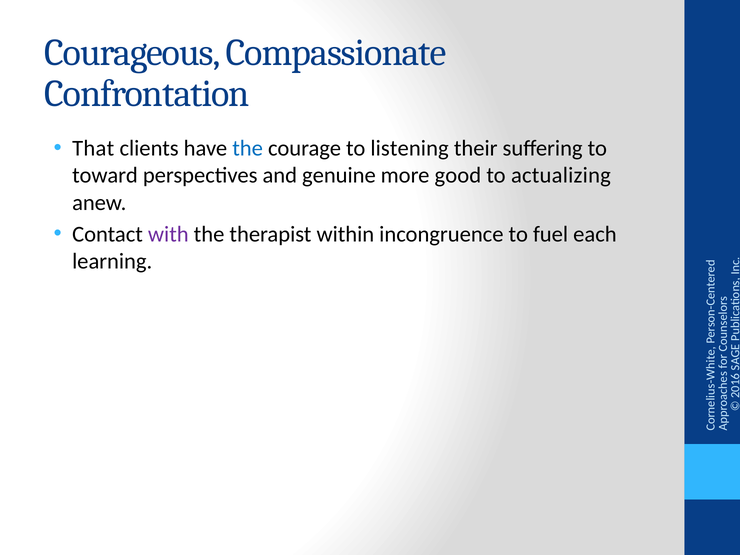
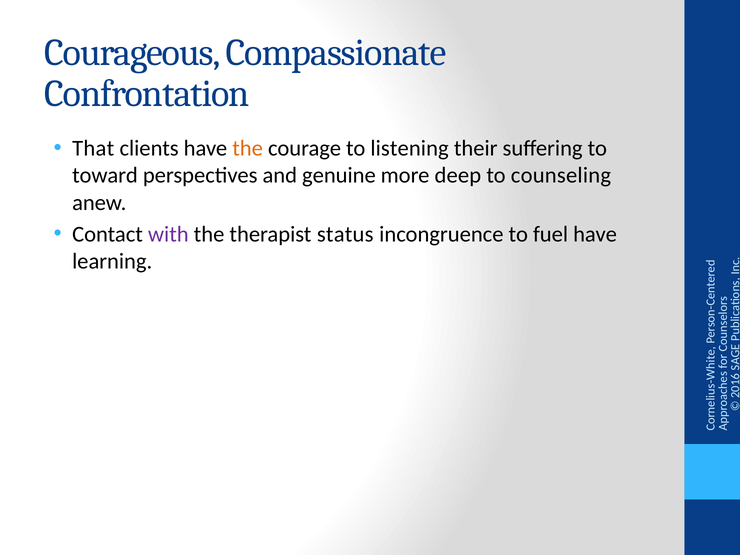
the at (248, 148) colour: blue -> orange
good: good -> deep
actualizing: actualizing -> counseling
within: within -> status
fuel each: each -> have
